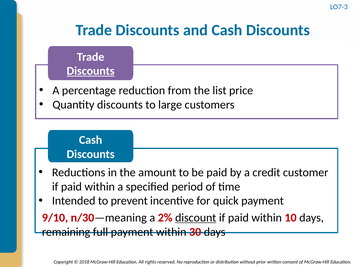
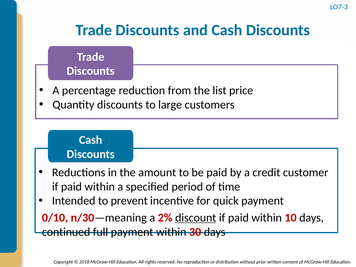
Discounts at (91, 71) underline: present -> none
9/10: 9/10 -> 0/10
remaining: remaining -> continued
